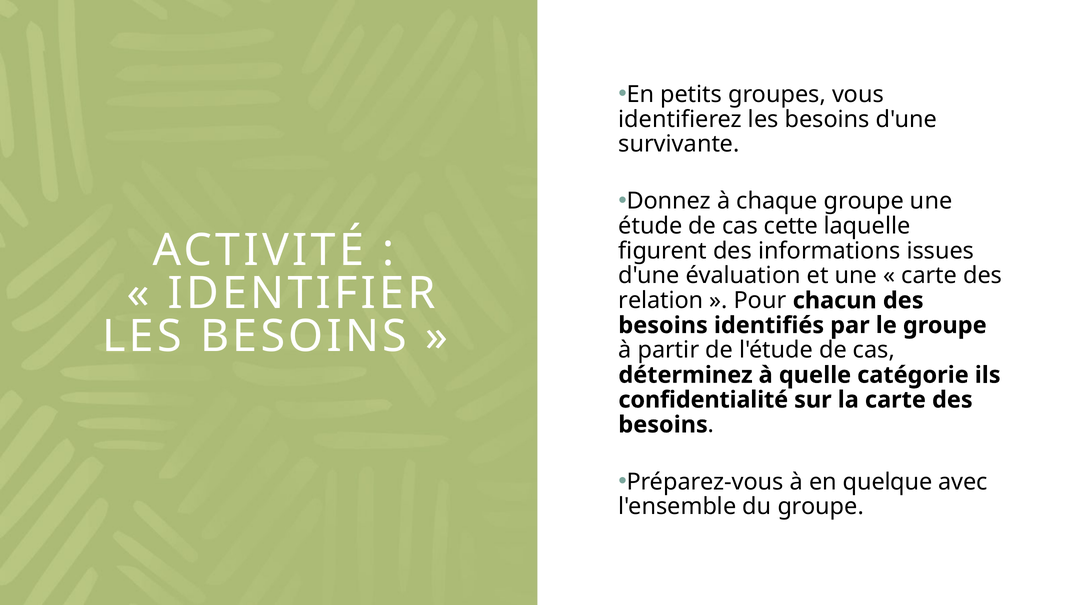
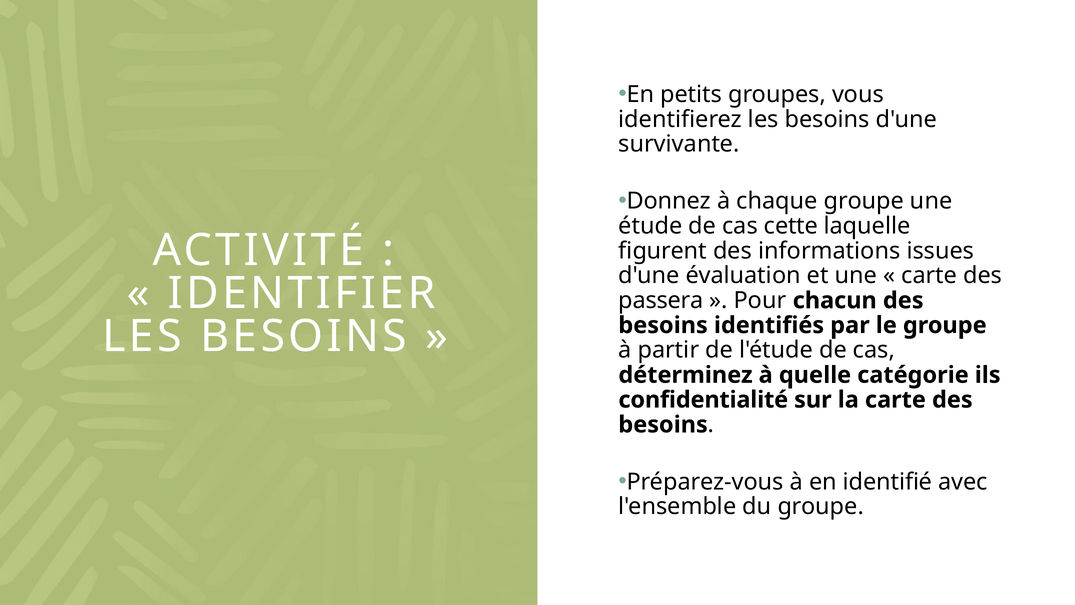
relation: relation -> passera
quelque: quelque -> identifié
